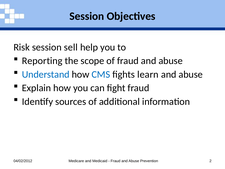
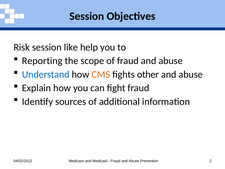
sell: sell -> like
CMS colour: blue -> orange
learn: learn -> other
